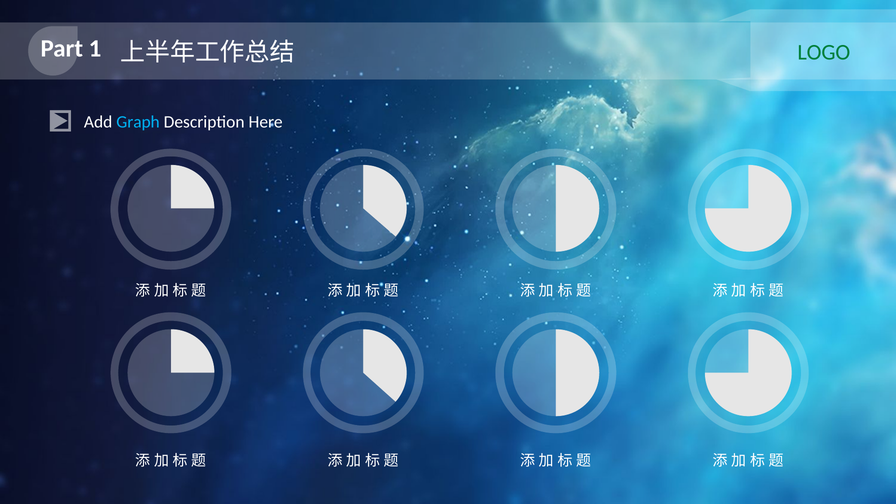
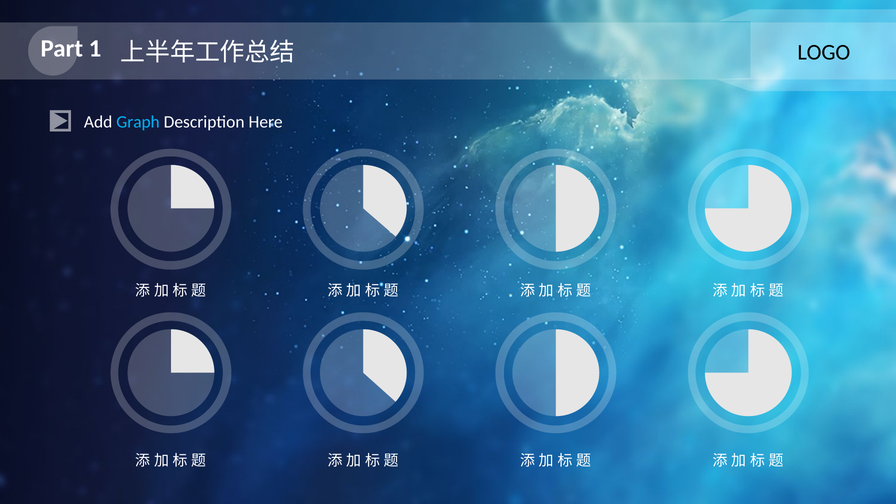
LOGO colour: green -> black
